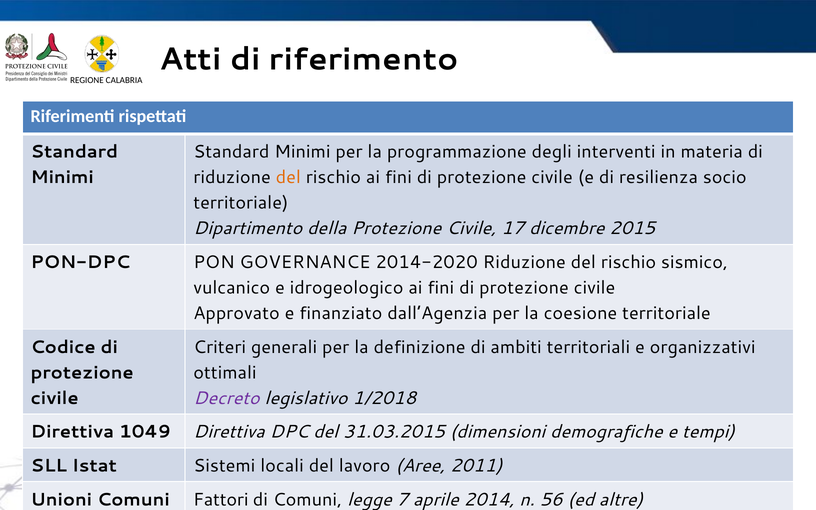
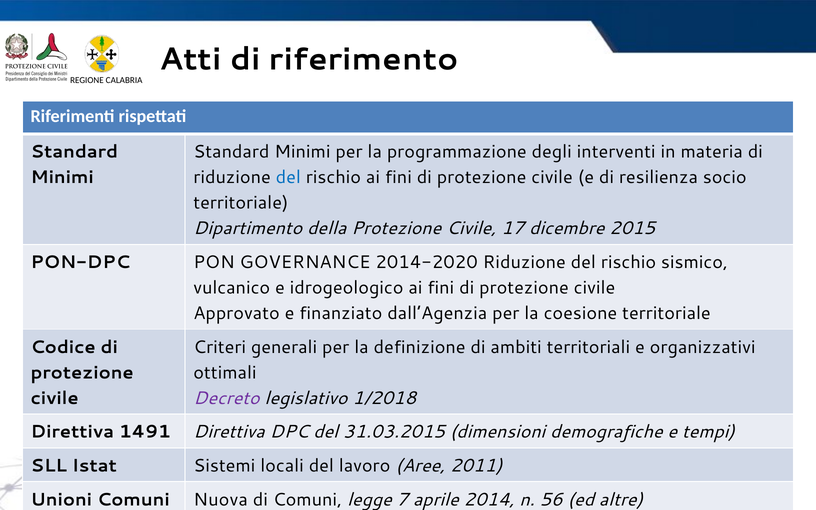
del at (288, 177) colour: orange -> blue
1049: 1049 -> 1491
Fattori: Fattori -> Nuova
